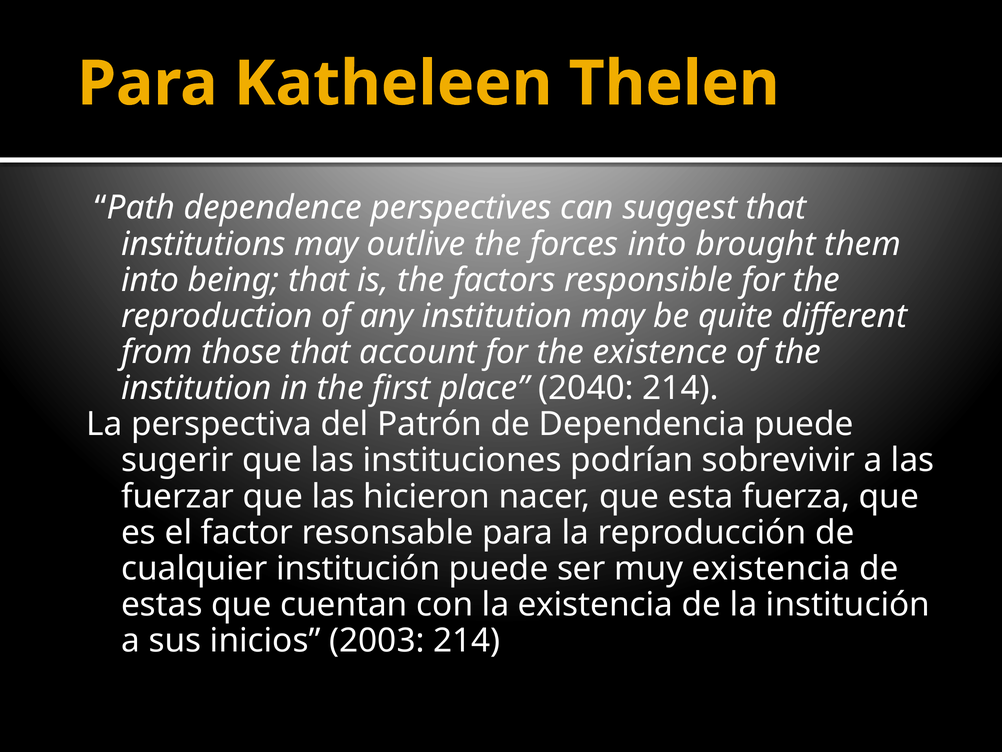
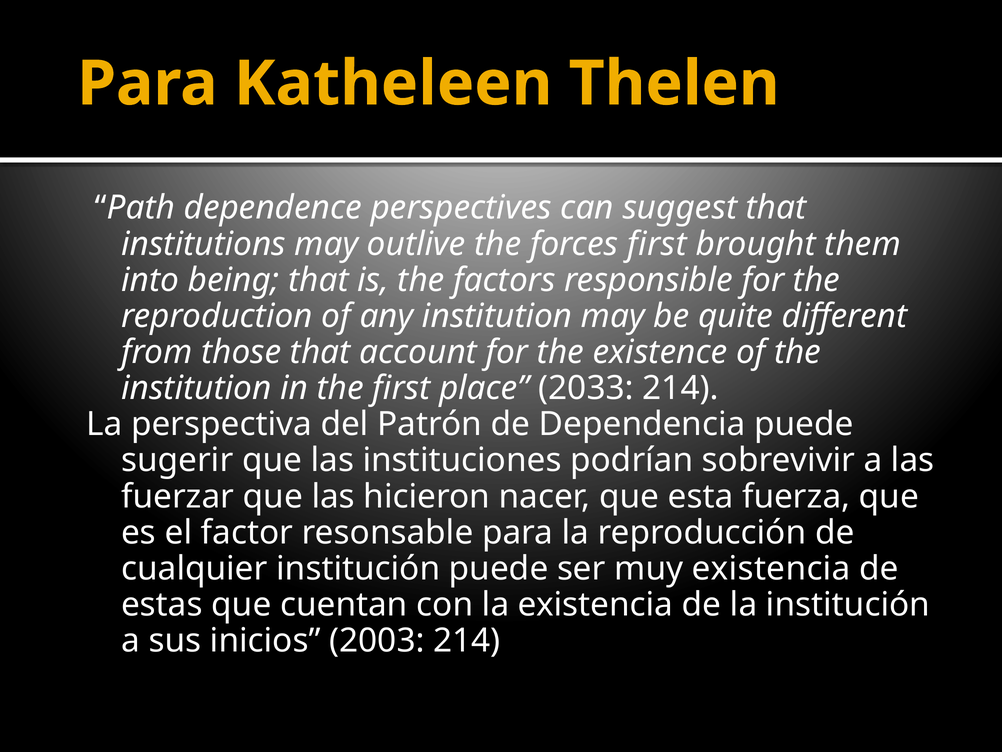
forces into: into -> first
2040: 2040 -> 2033
